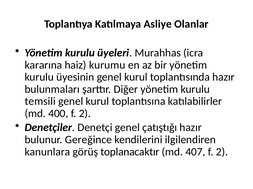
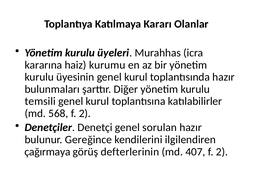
Asliye: Asliye -> Kararı
400: 400 -> 568
çatıştığı: çatıştığı -> sorulan
kanunlara: kanunlara -> çağırmaya
toplanacaktır: toplanacaktır -> defterlerinin
